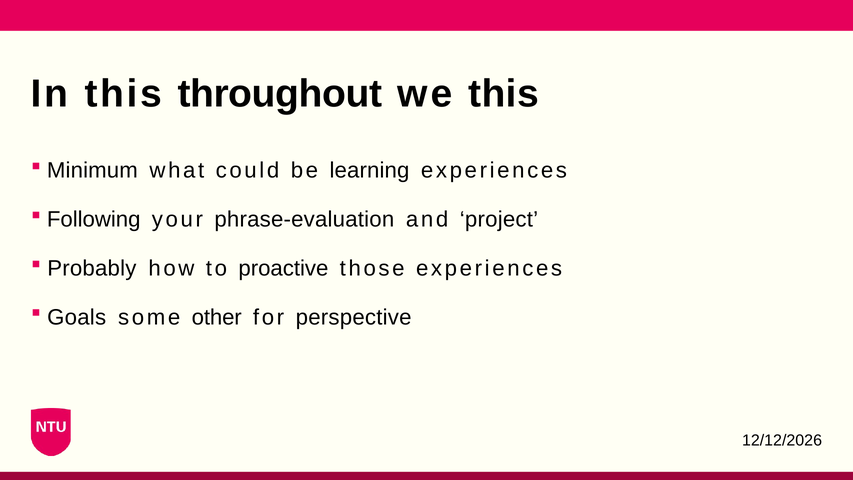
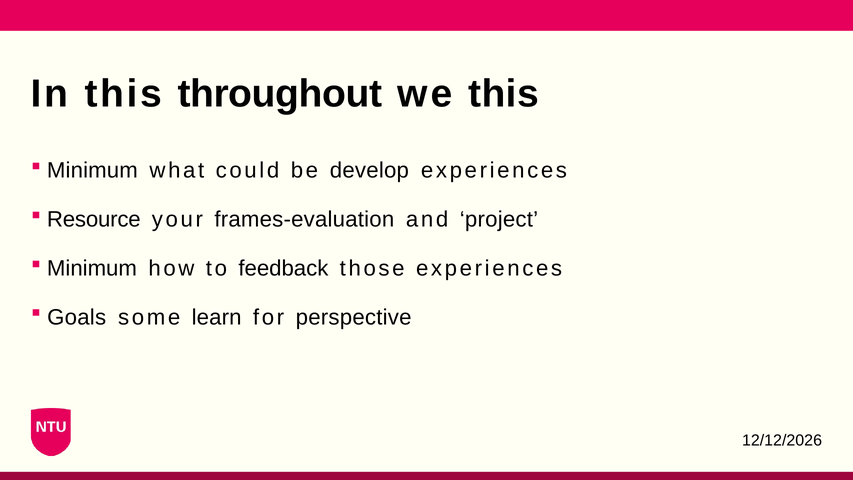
learning: learning -> develop
Following: Following -> Resource
phrase-evaluation: phrase-evaluation -> frames-evaluation
Probably at (92, 268): Probably -> Minimum
proactive: proactive -> feedback
other: other -> learn
